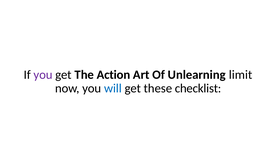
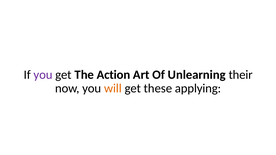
limit: limit -> their
will colour: blue -> orange
checklist: checklist -> applying
